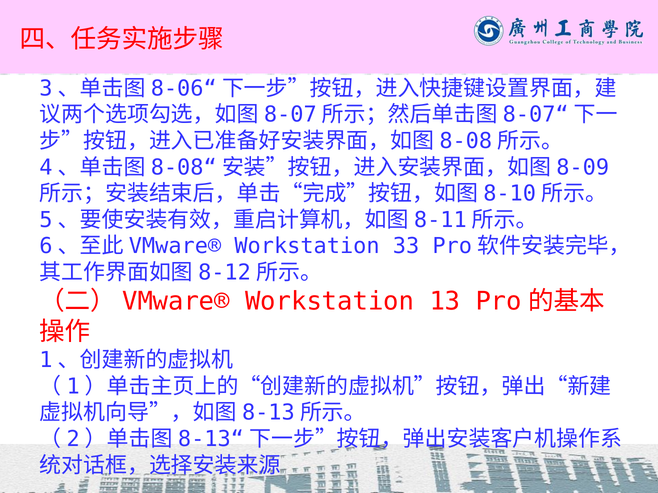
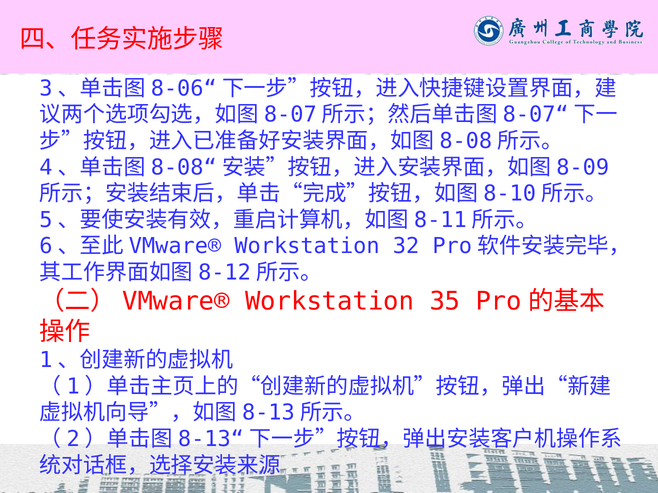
33: 33 -> 32
13: 13 -> 35
